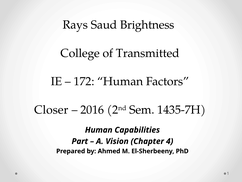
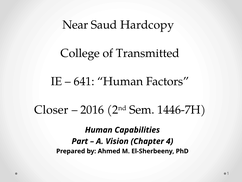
Rays: Rays -> Near
Brightness: Brightness -> Hardcopy
172: 172 -> 641
1435-7H: 1435-7H -> 1446-7H
